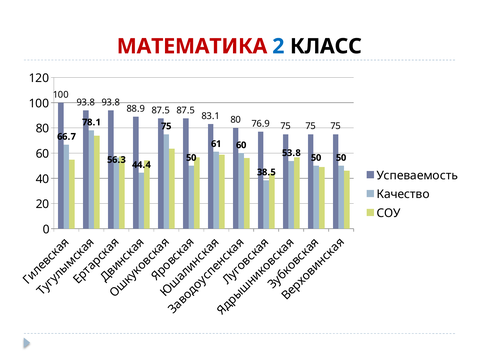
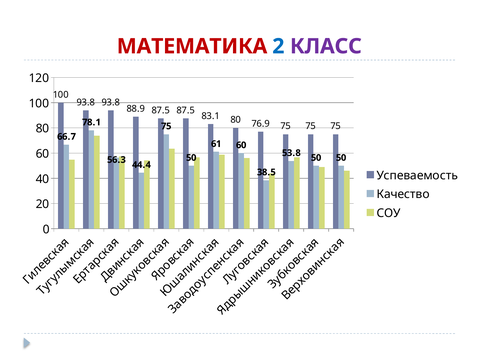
КЛАСС colour: black -> purple
